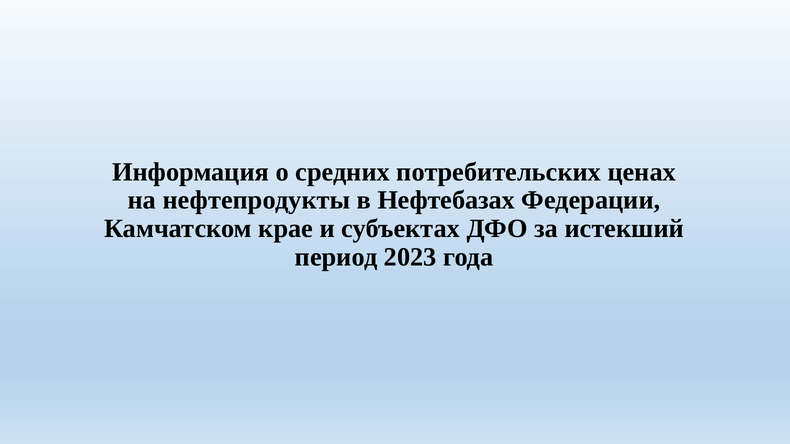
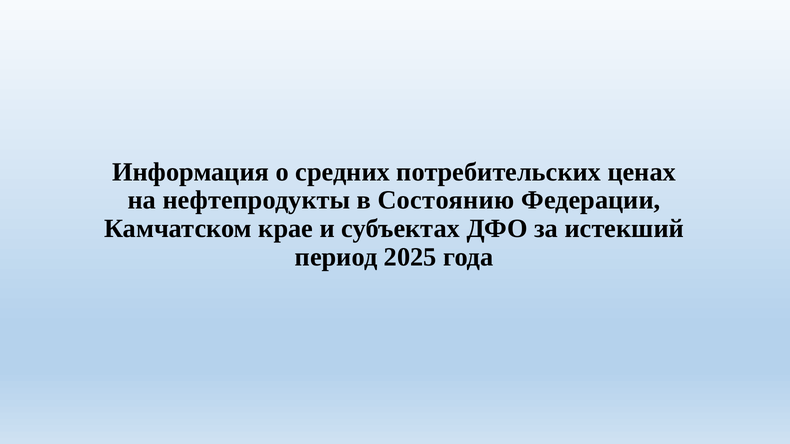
Нефтебазах: Нефтебазах -> Состоянию
2023: 2023 -> 2025
